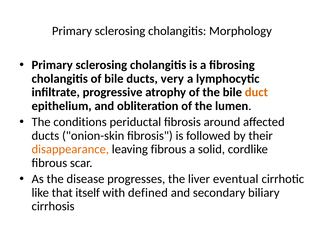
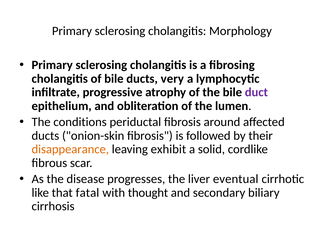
duct colour: orange -> purple
leaving fibrous: fibrous -> exhibit
itself: itself -> fatal
defined: defined -> thought
